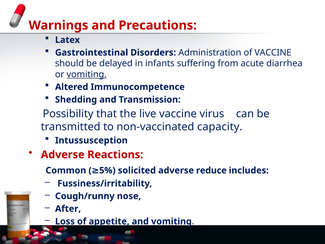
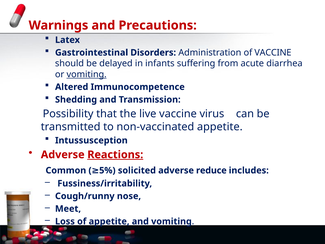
non-vaccinated capacity: capacity -> appetite
Reactions underline: none -> present
After: After -> Meet
